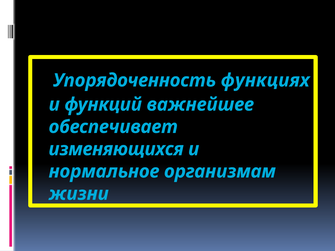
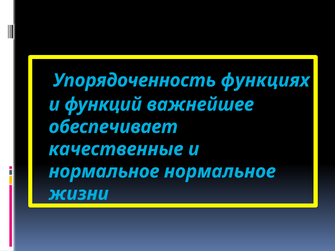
изменяющихся: изменяющихся -> качественные
нормальное организмам: организмам -> нормальное
